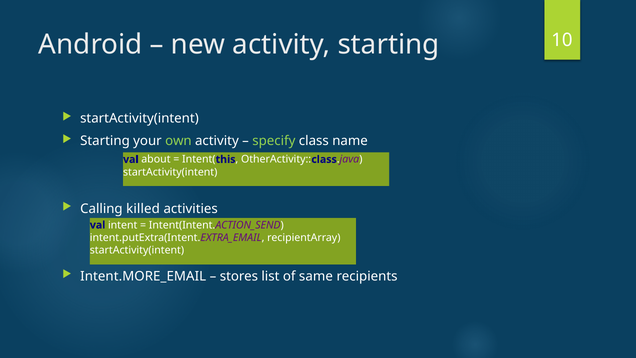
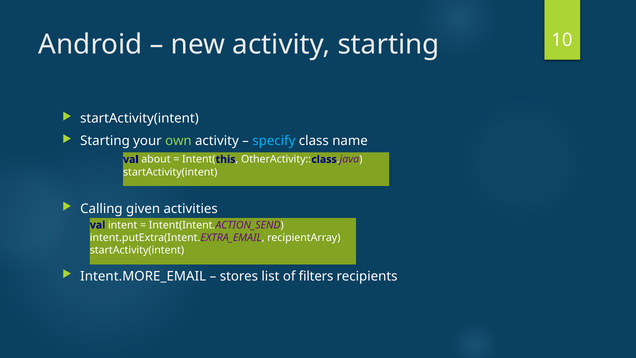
specify colour: light green -> light blue
killed: killed -> given
same: same -> filters
